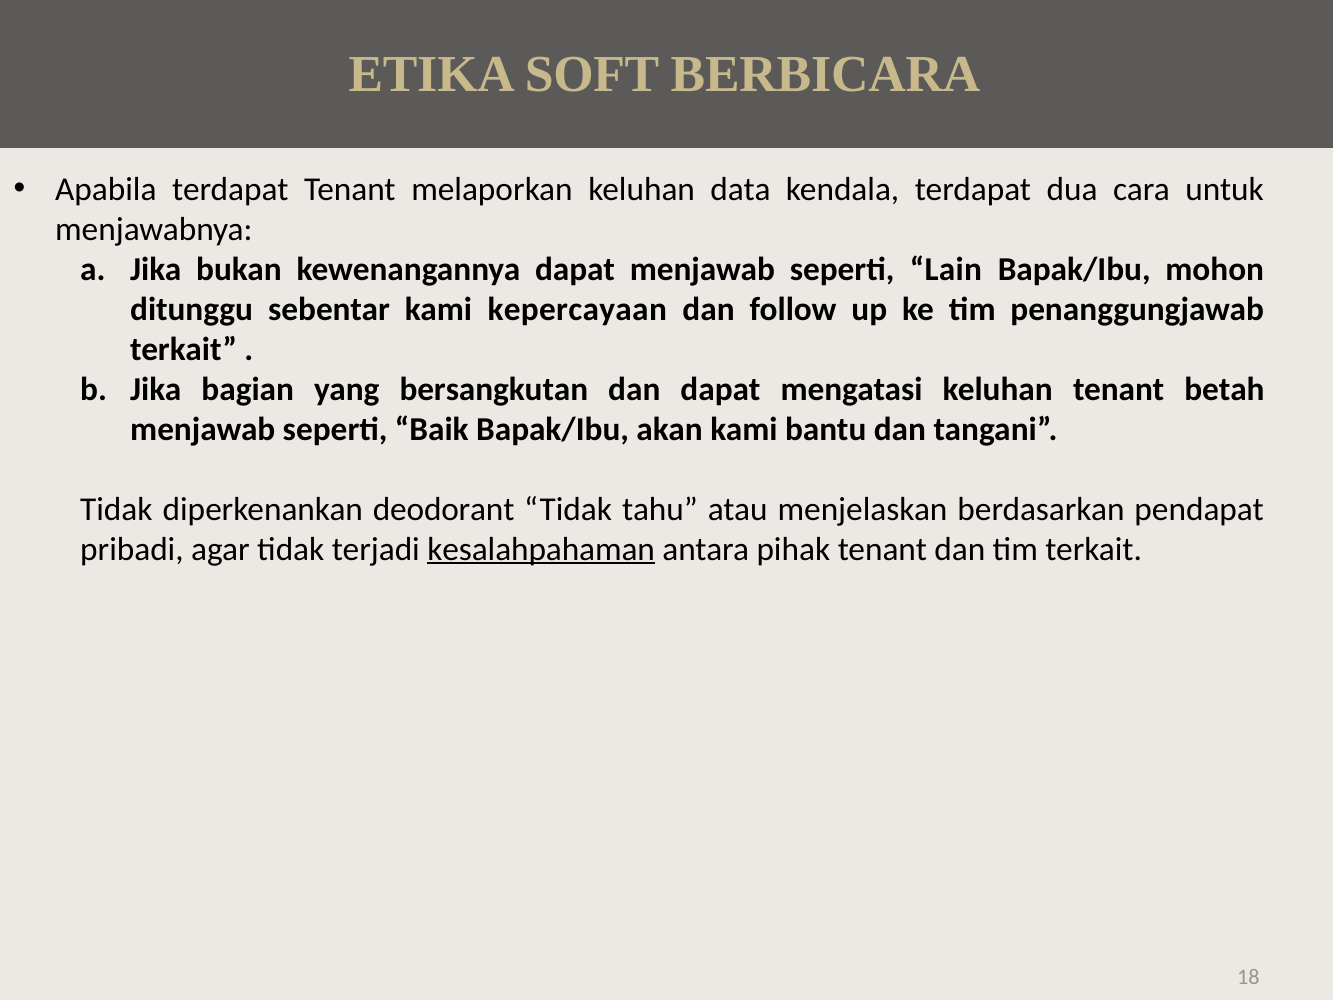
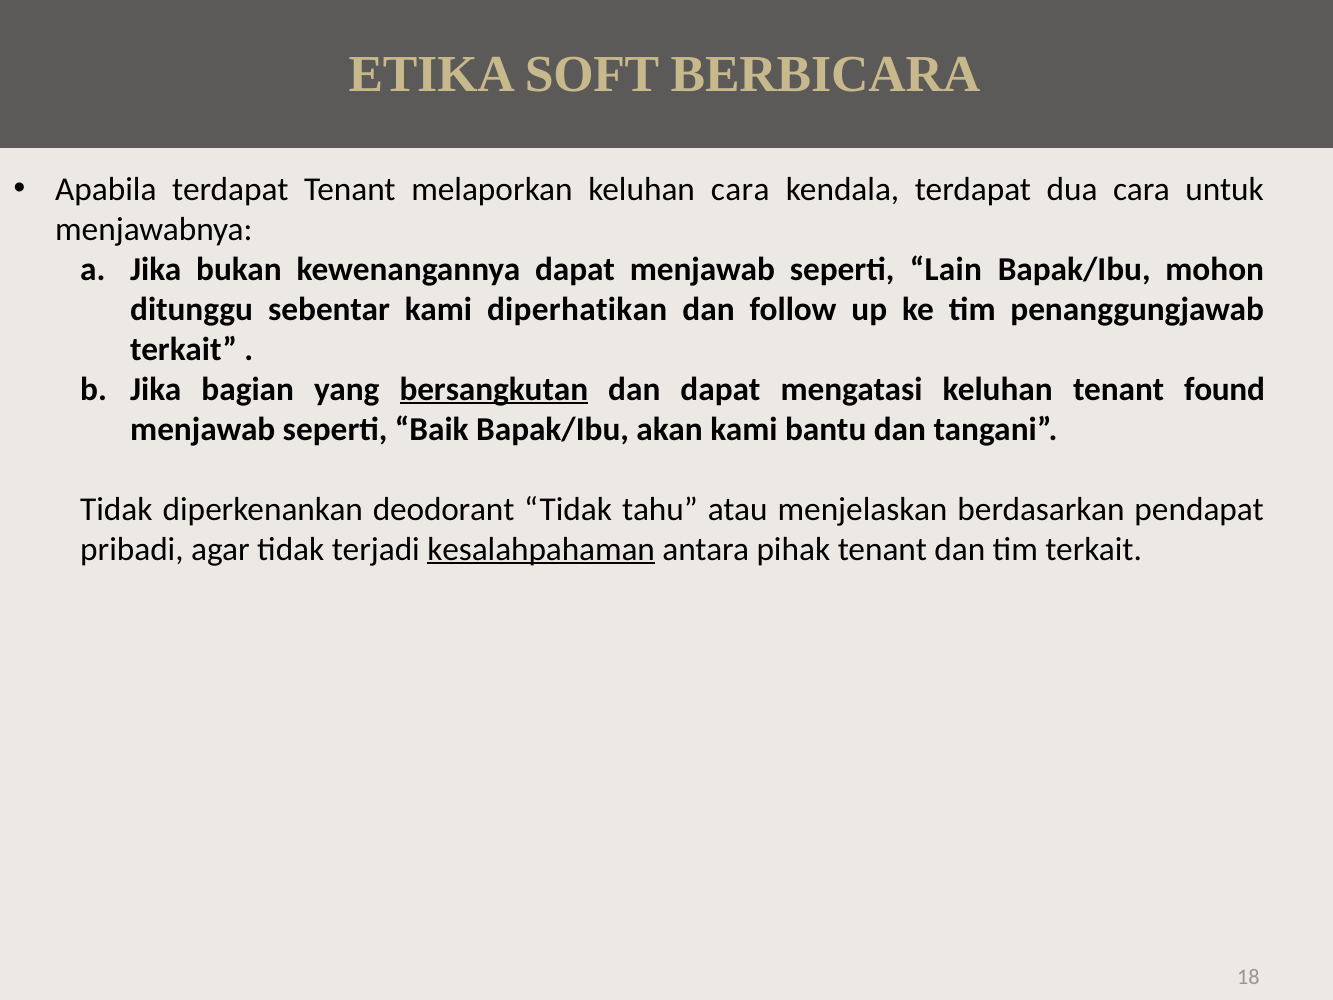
keluhan data: data -> cara
kepercayaan: kepercayaan -> diperhatikan
bersangkutan underline: none -> present
betah: betah -> found
